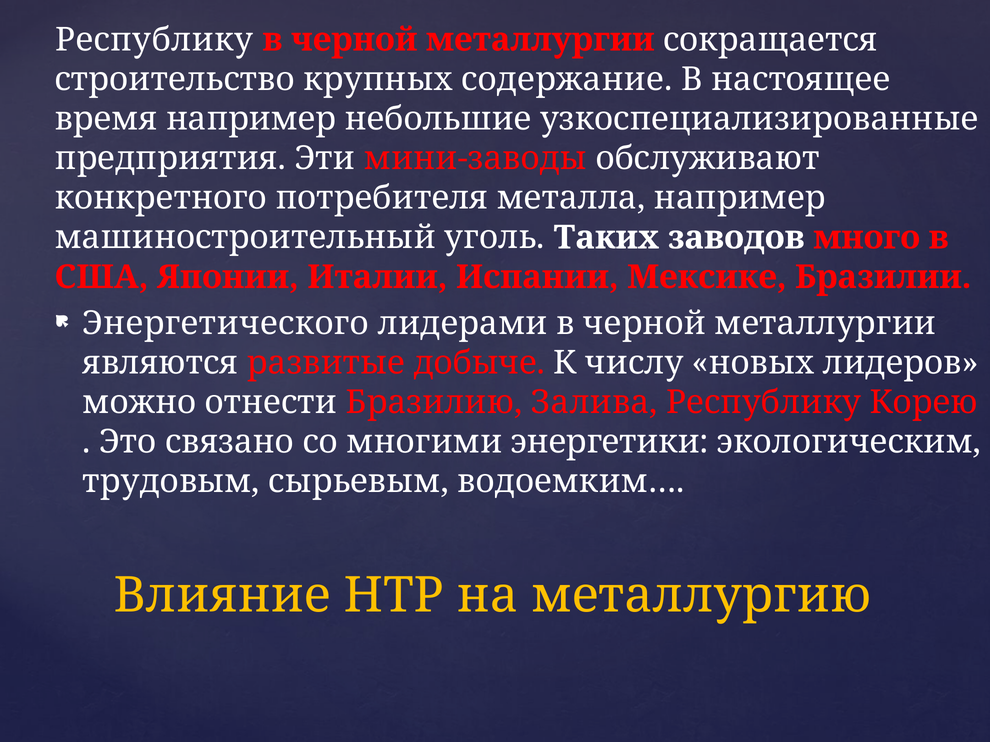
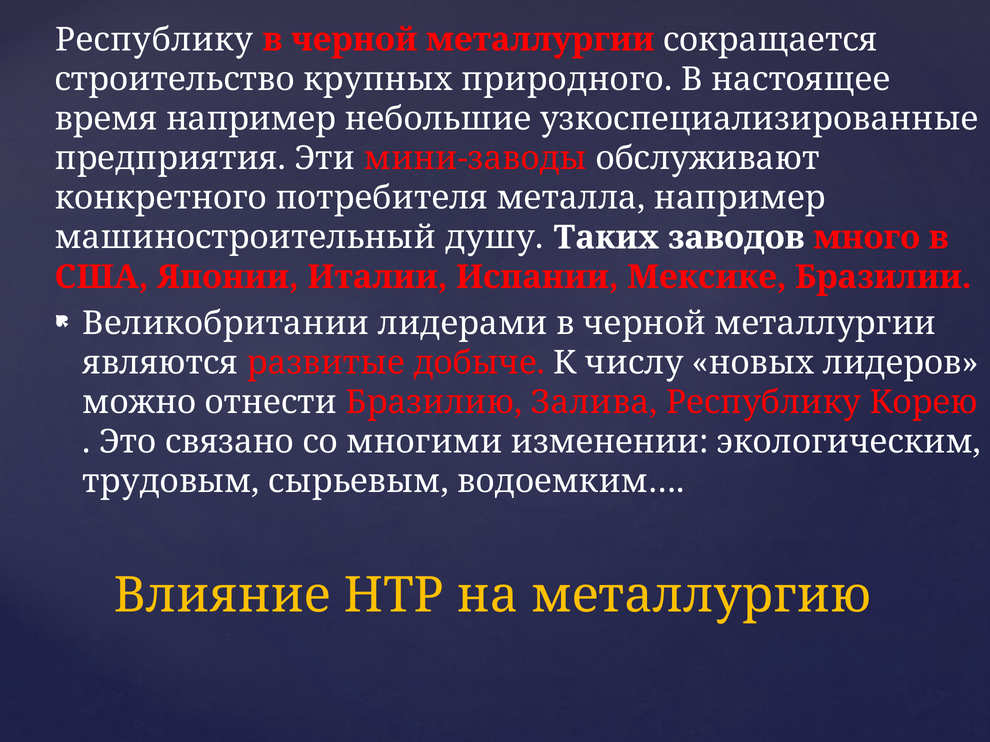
содержание: содержание -> природного
уголь: уголь -> душу
Энергетического: Энергетического -> Великобритании
энергетики: энергетики -> изменении
